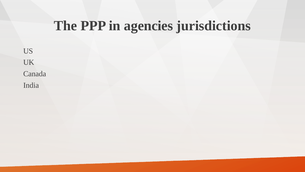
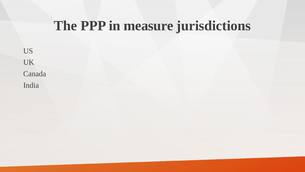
agencies: agencies -> measure
